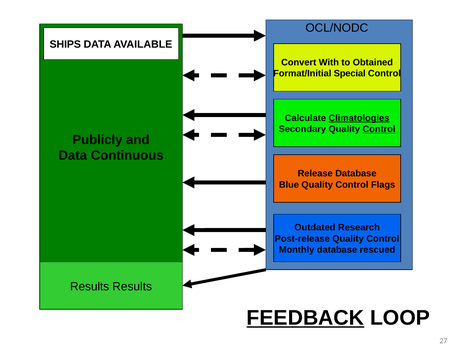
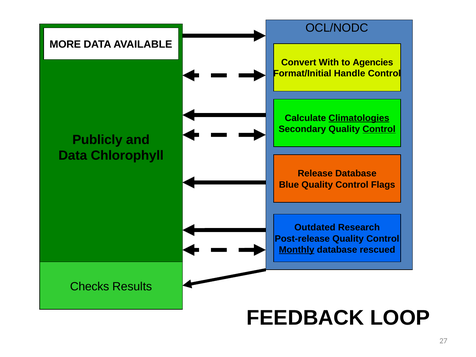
SHIPS: SHIPS -> MORE
Obtained: Obtained -> Agencies
Special: Special -> Handle
Continuous: Continuous -> Chlorophyll
Monthly underline: none -> present
Results at (90, 286): Results -> Checks
FEEDBACK underline: present -> none
